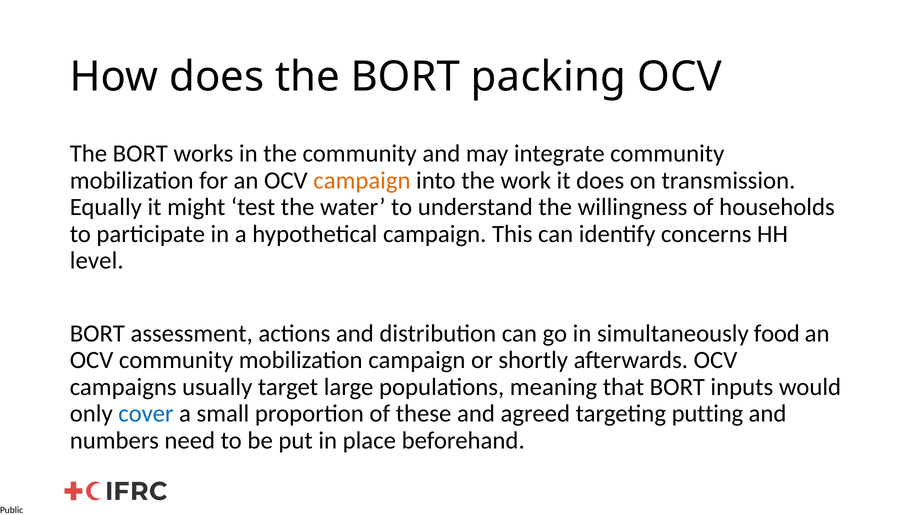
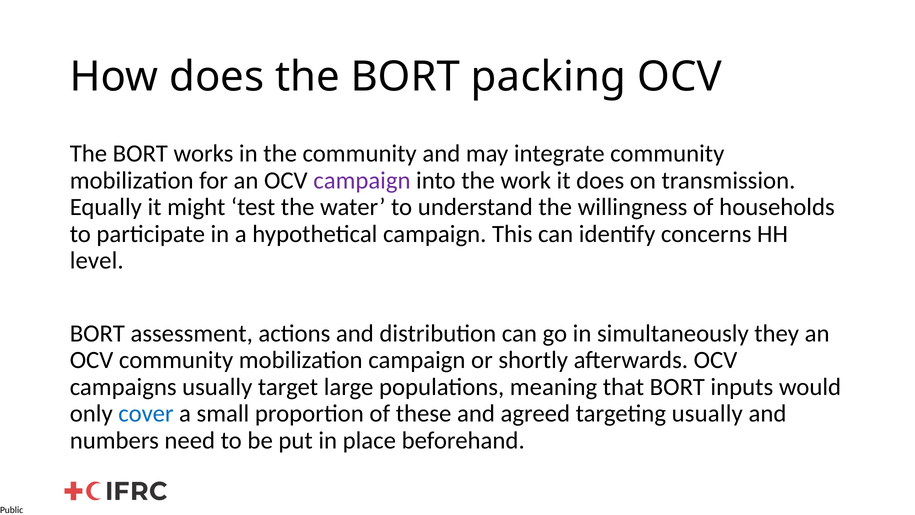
campaign at (362, 180) colour: orange -> purple
food: food -> they
targeting putting: putting -> usually
